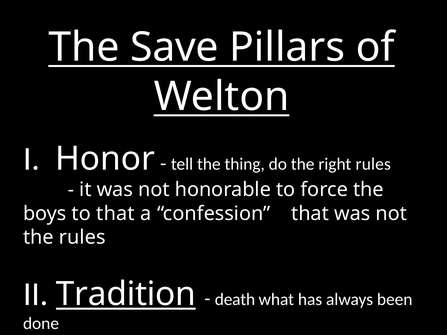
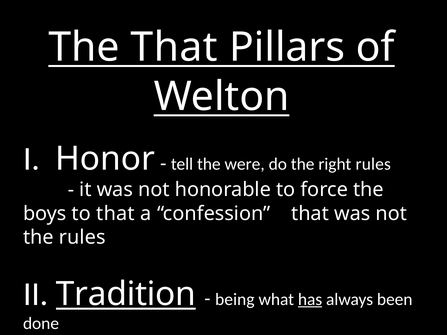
The Save: Save -> That
the thing: thing -> were
death: death -> being
has underline: none -> present
